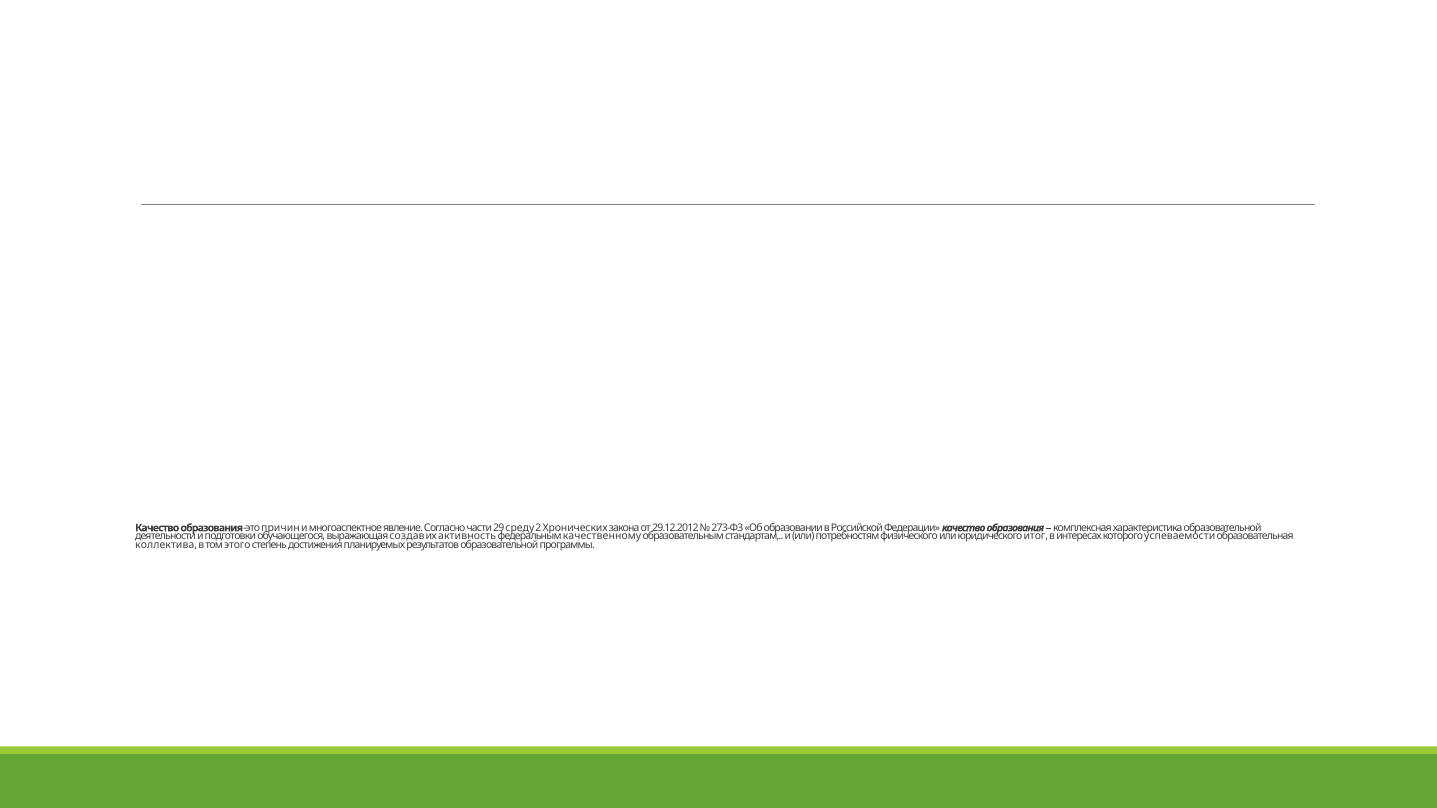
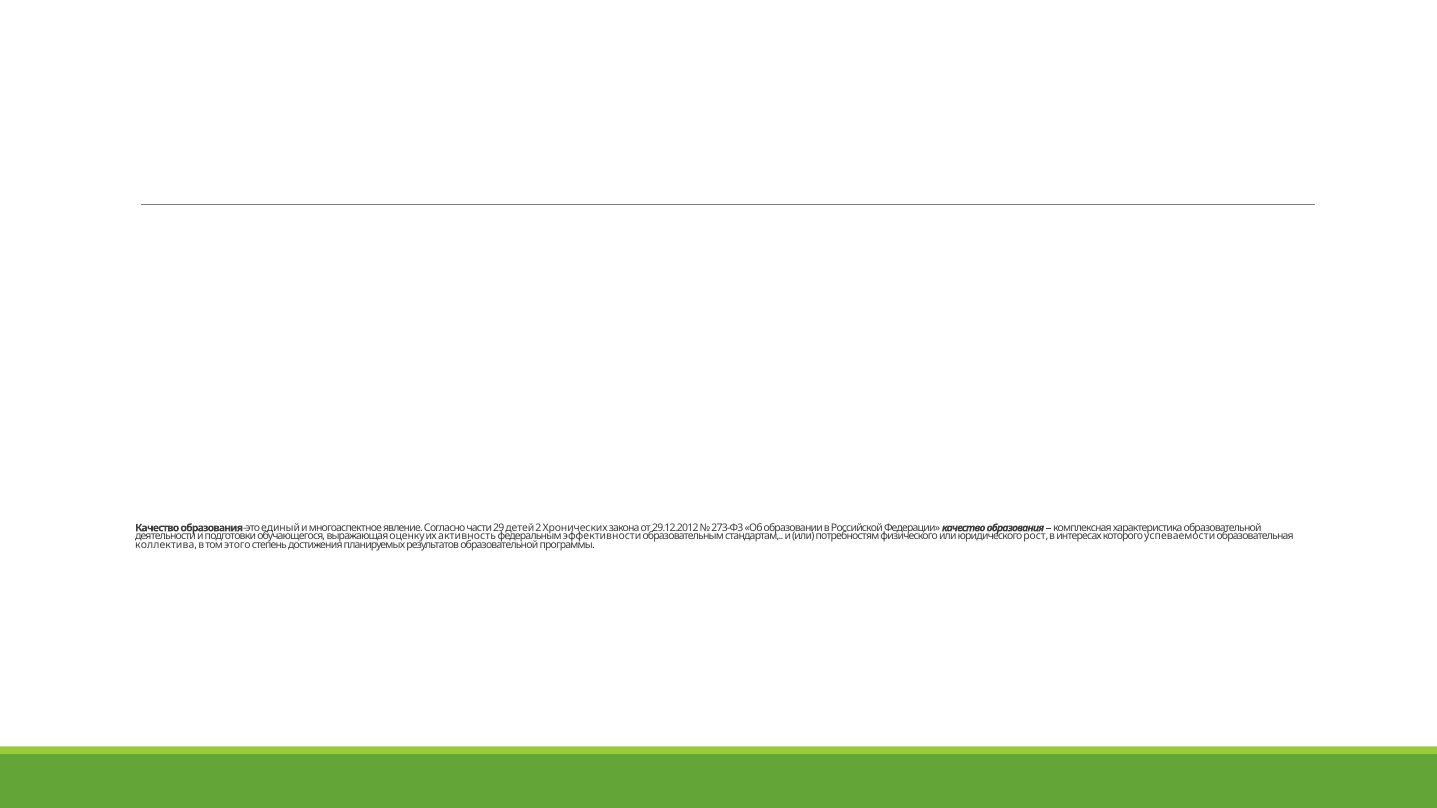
причин: причин -> единый
среду: среду -> детей
создав: создав -> оценку
качественному: качественному -> эффективности
итог: итог -> рост
